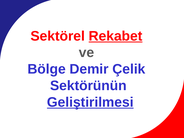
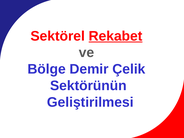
Geliştirilmesi underline: present -> none
